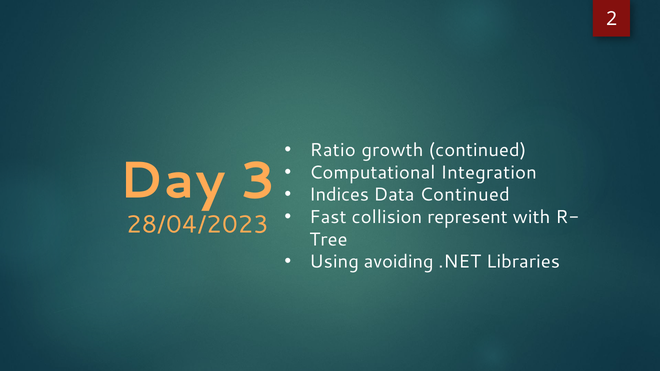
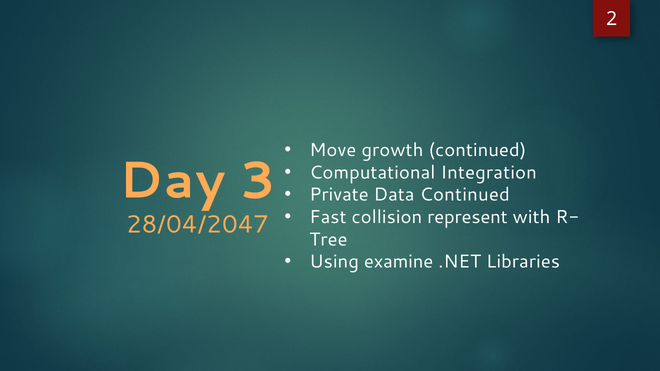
Ratio: Ratio -> Move
Indices: Indices -> Private
28/04/2023: 28/04/2023 -> 28/04/2047
avoiding: avoiding -> examine
